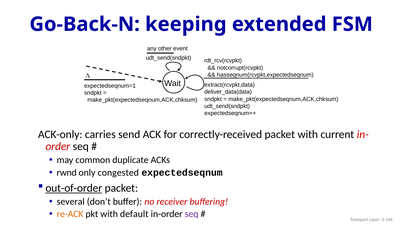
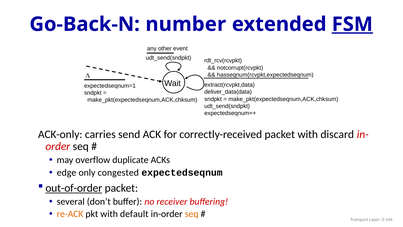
keeping: keeping -> number
FSM underline: none -> present
current: current -> discard
common: common -> overflow
rwnd: rwnd -> edge
seq at (192, 214) colour: purple -> orange
